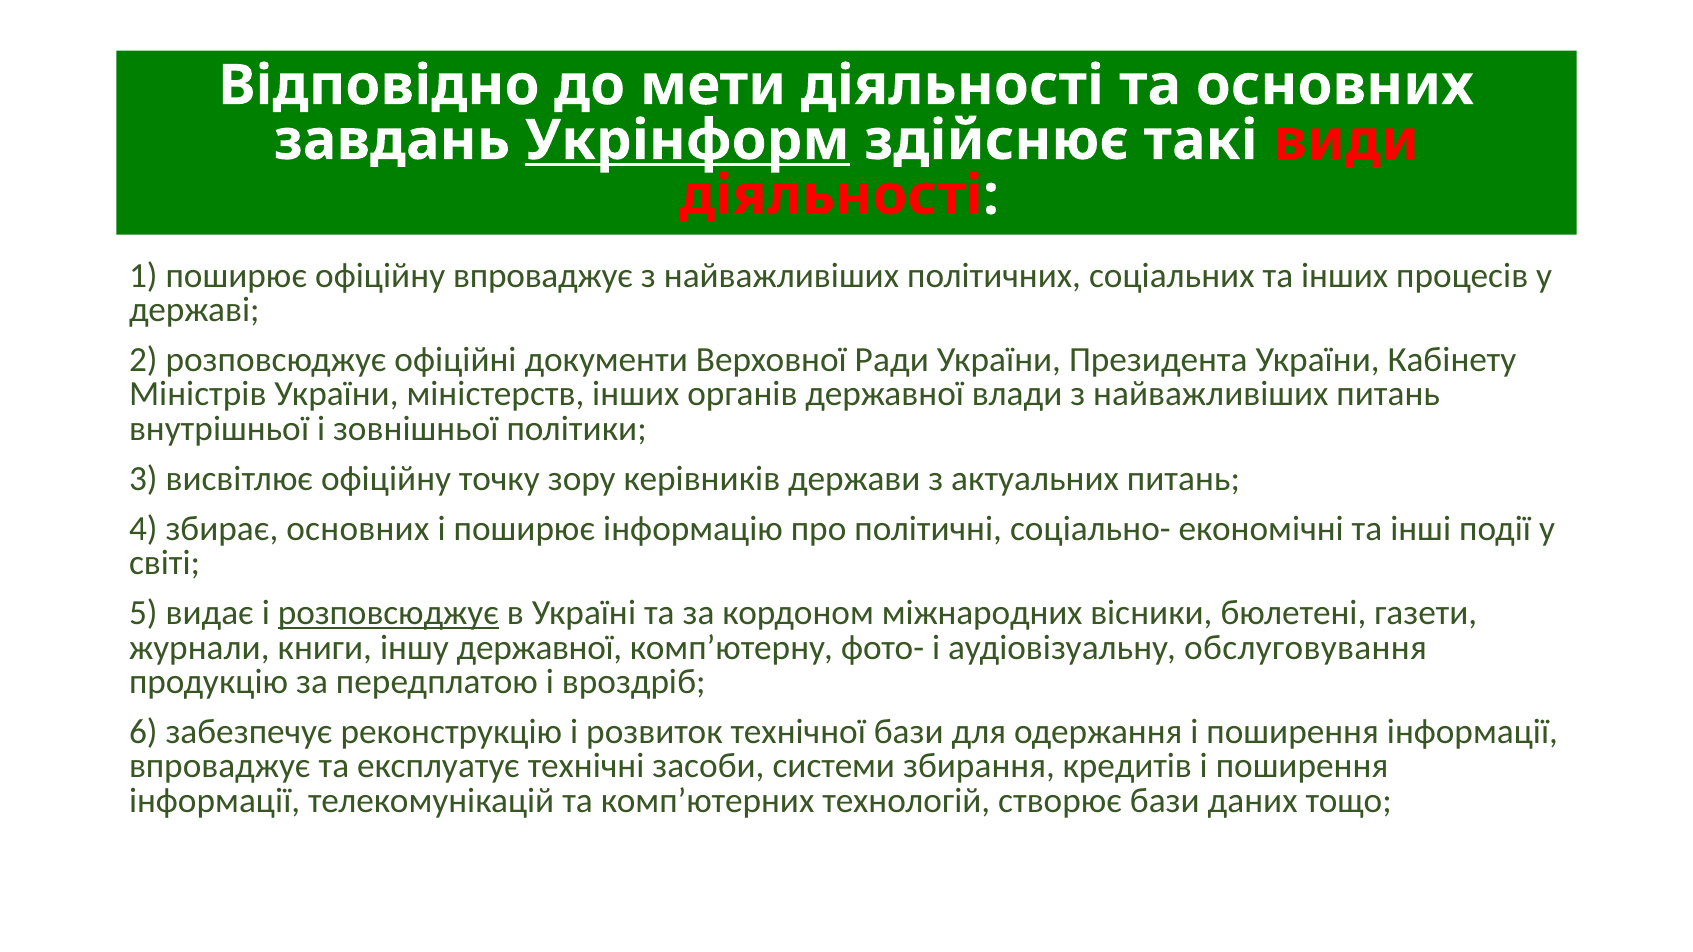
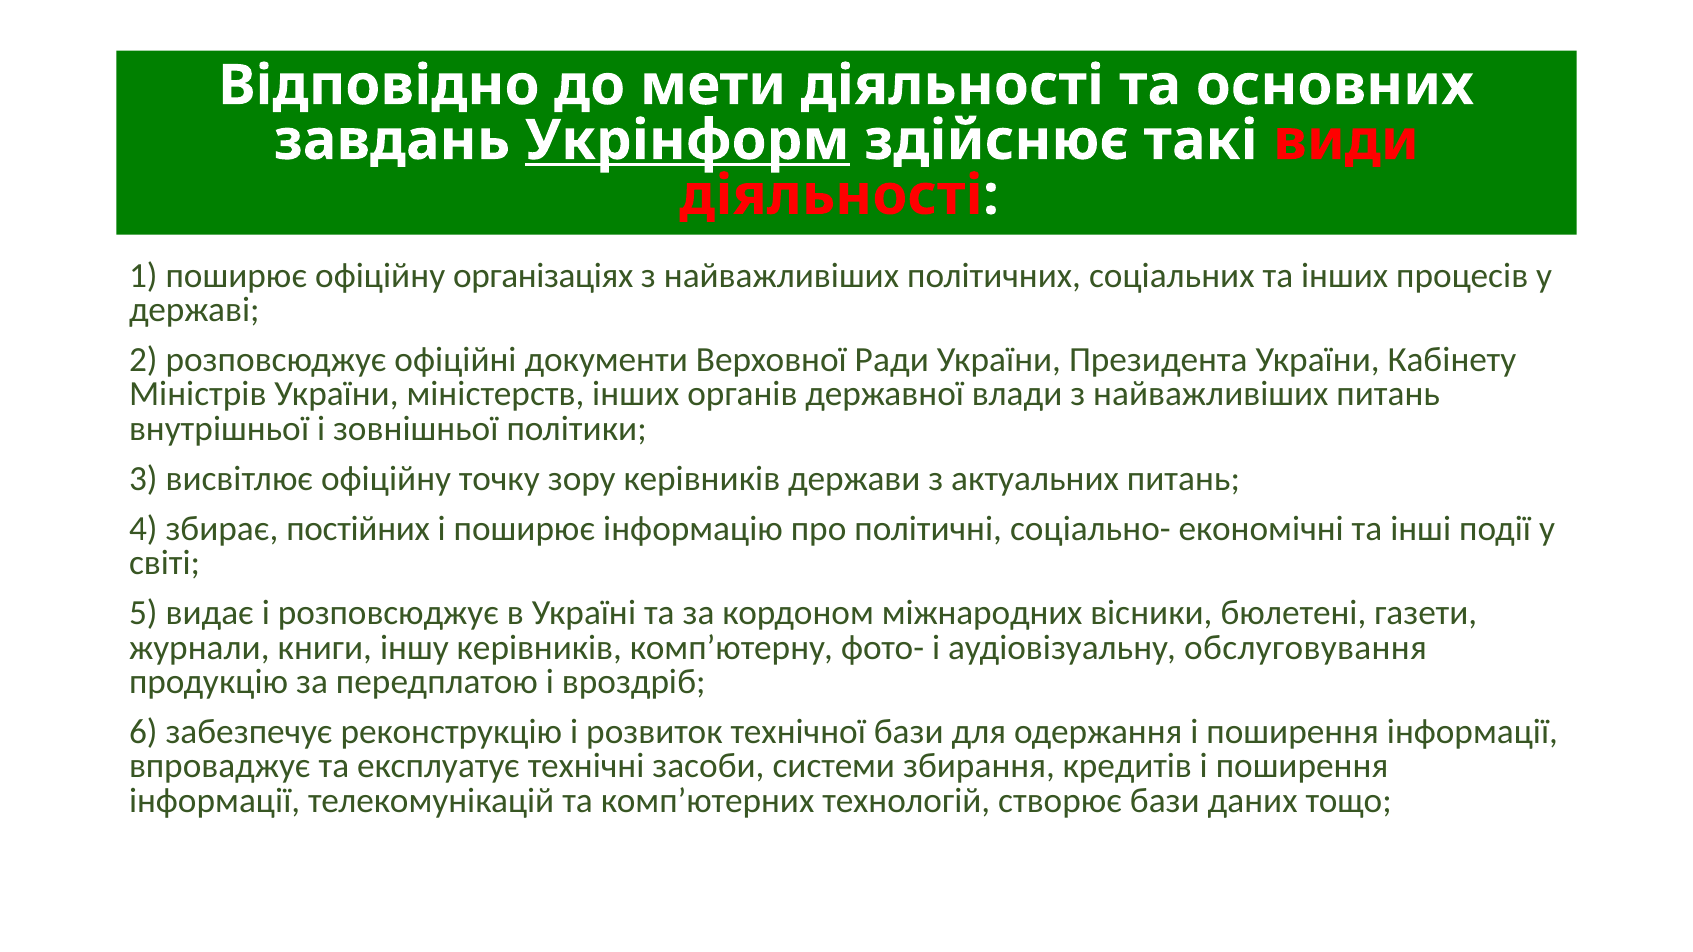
офіційну впроваджує: впроваджує -> організаціях
збирає основних: основних -> постійних
розповсюджує at (388, 613) underline: present -> none
іншу державної: державної -> керівників
